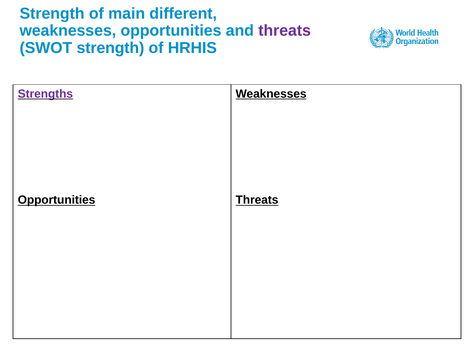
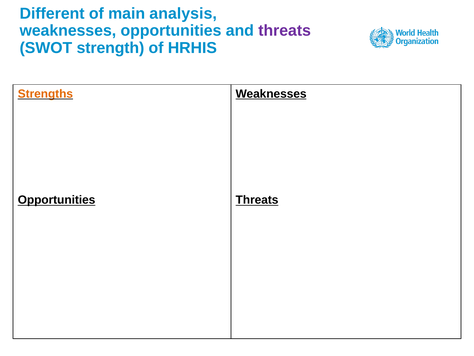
Strength at (52, 14): Strength -> Different
different: different -> analysis
Strengths colour: purple -> orange
